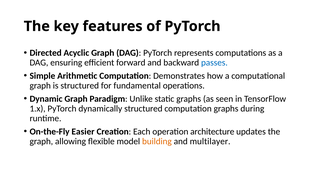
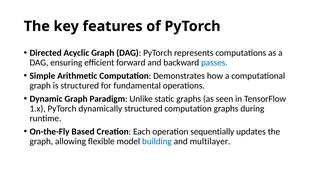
Easier: Easier -> Based
architecture: architecture -> sequentially
building colour: orange -> blue
